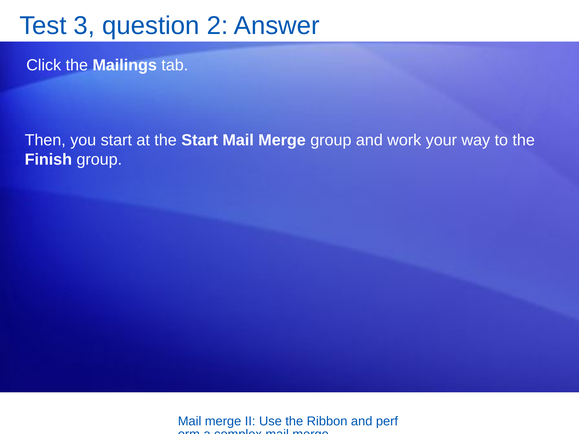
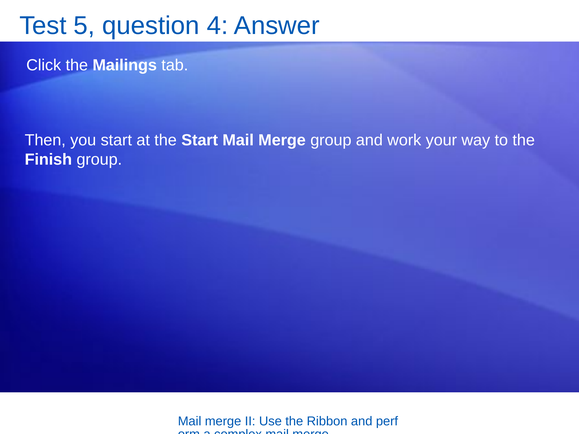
3: 3 -> 5
2: 2 -> 4
